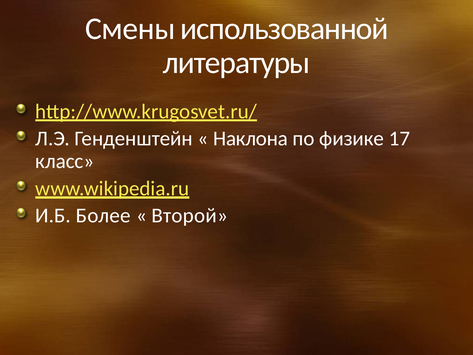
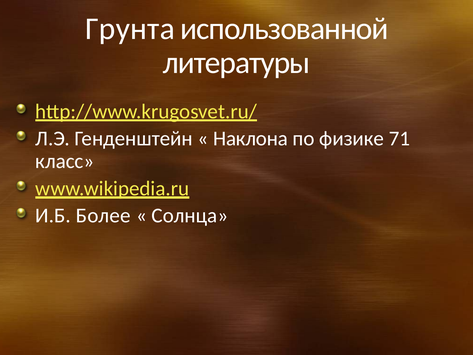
Смены: Смены -> Грунта
17: 17 -> 71
Второй: Второй -> Солнца
